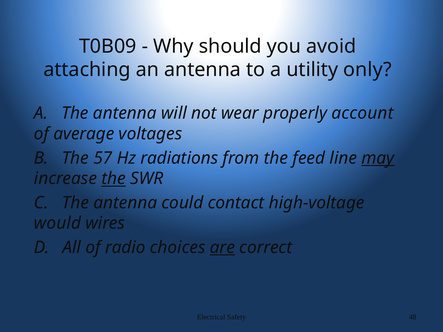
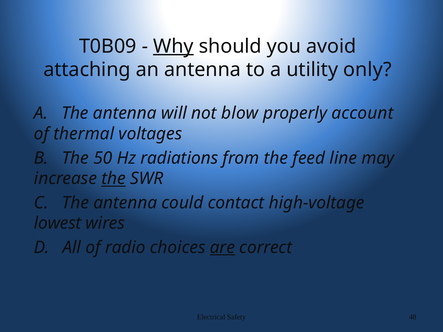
Why underline: none -> present
wear: wear -> blow
average: average -> thermal
57: 57 -> 50
may underline: present -> none
would: would -> lowest
